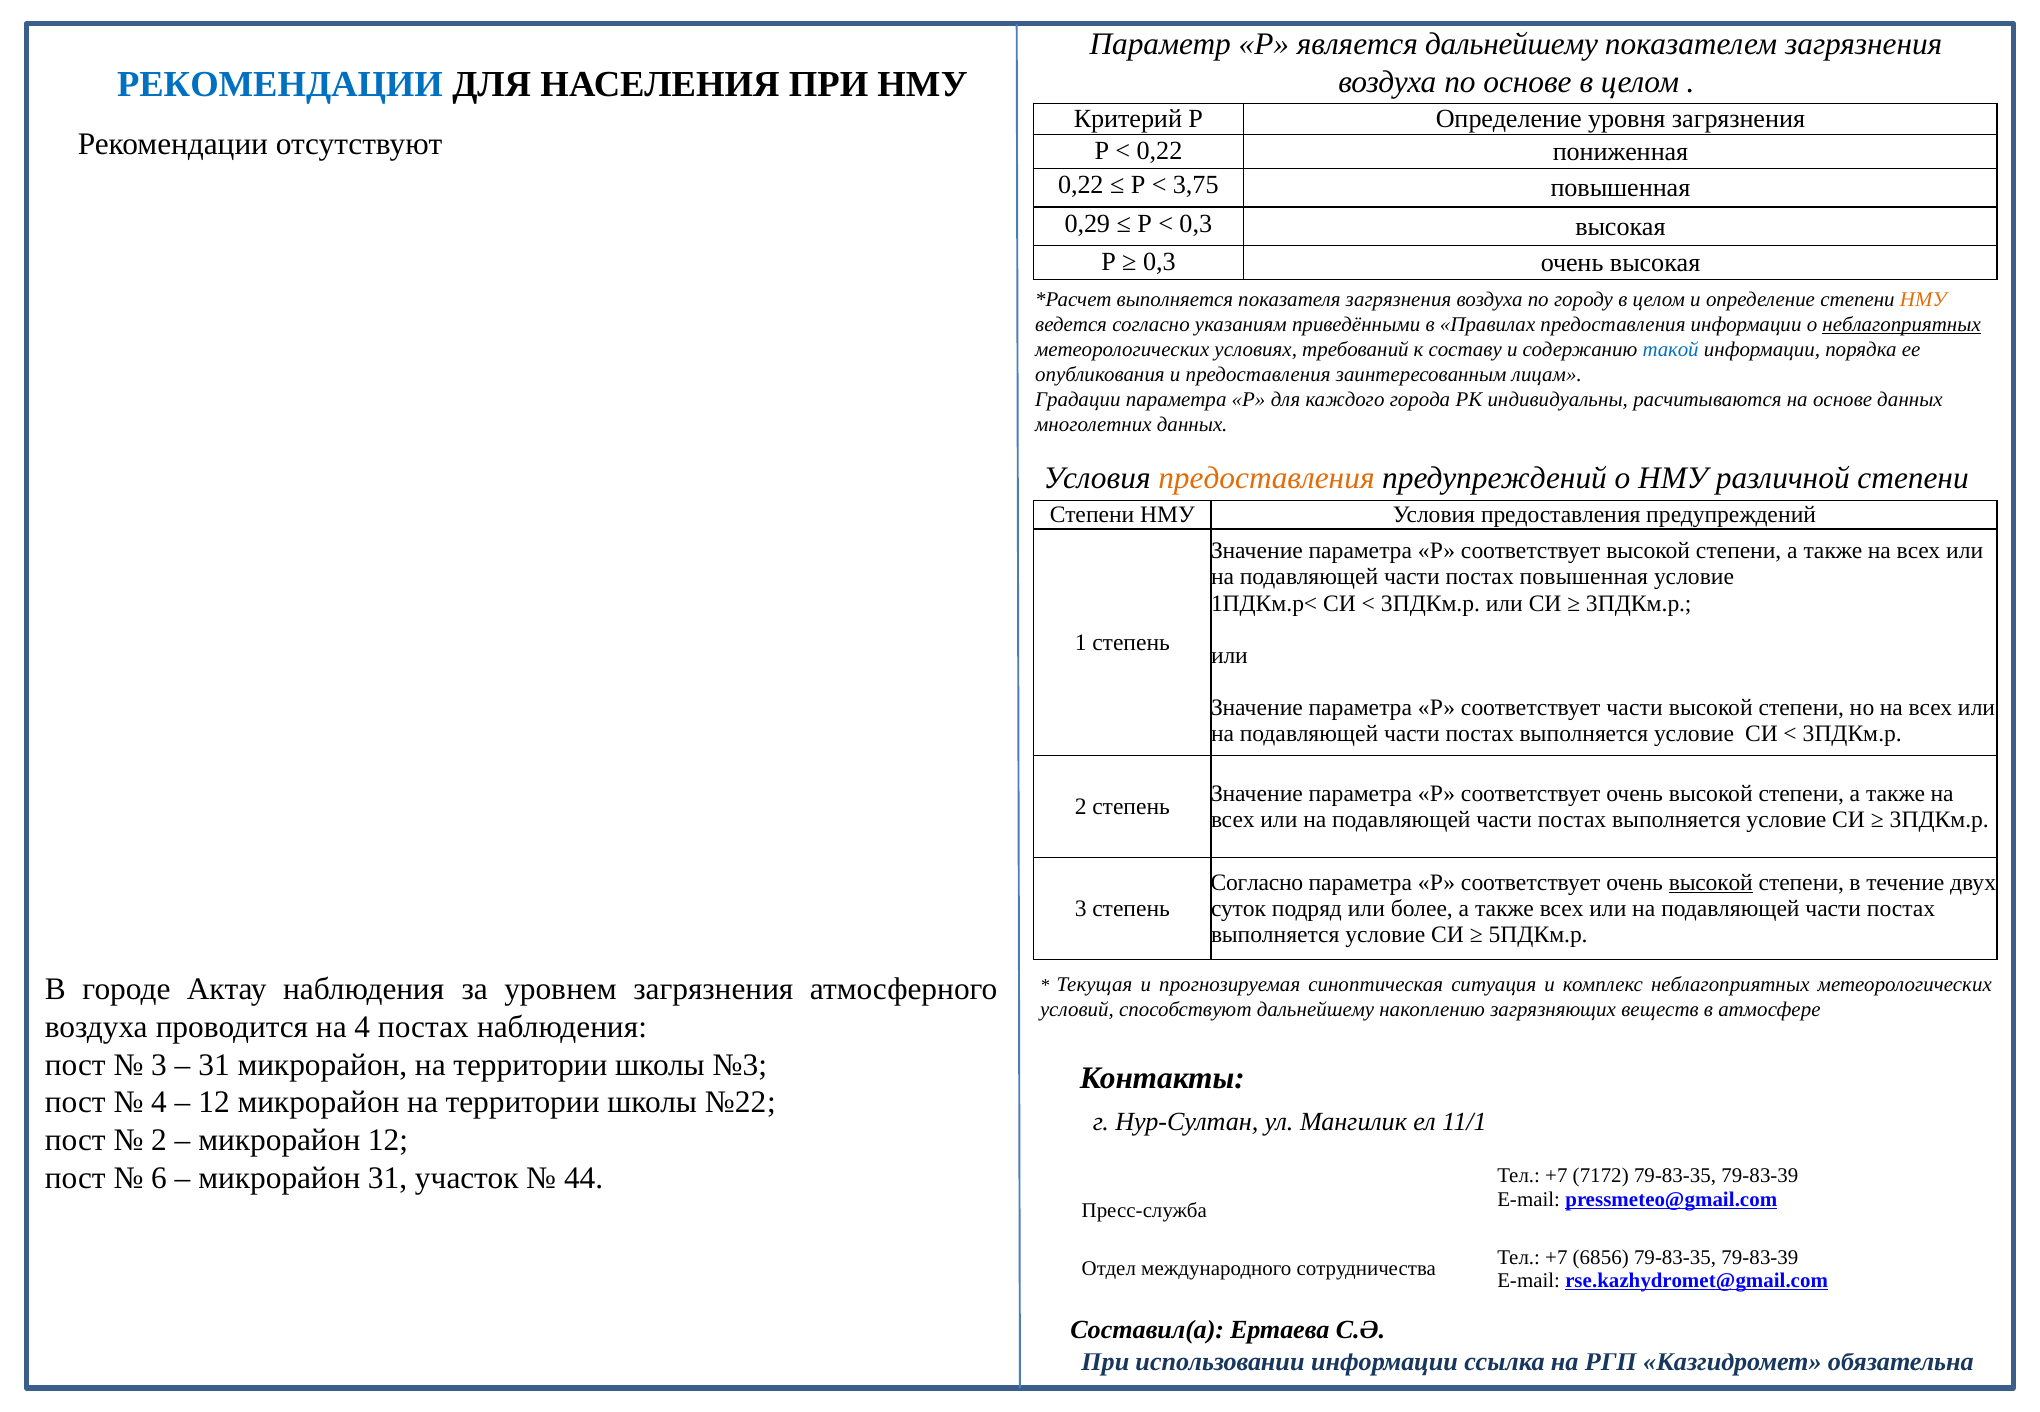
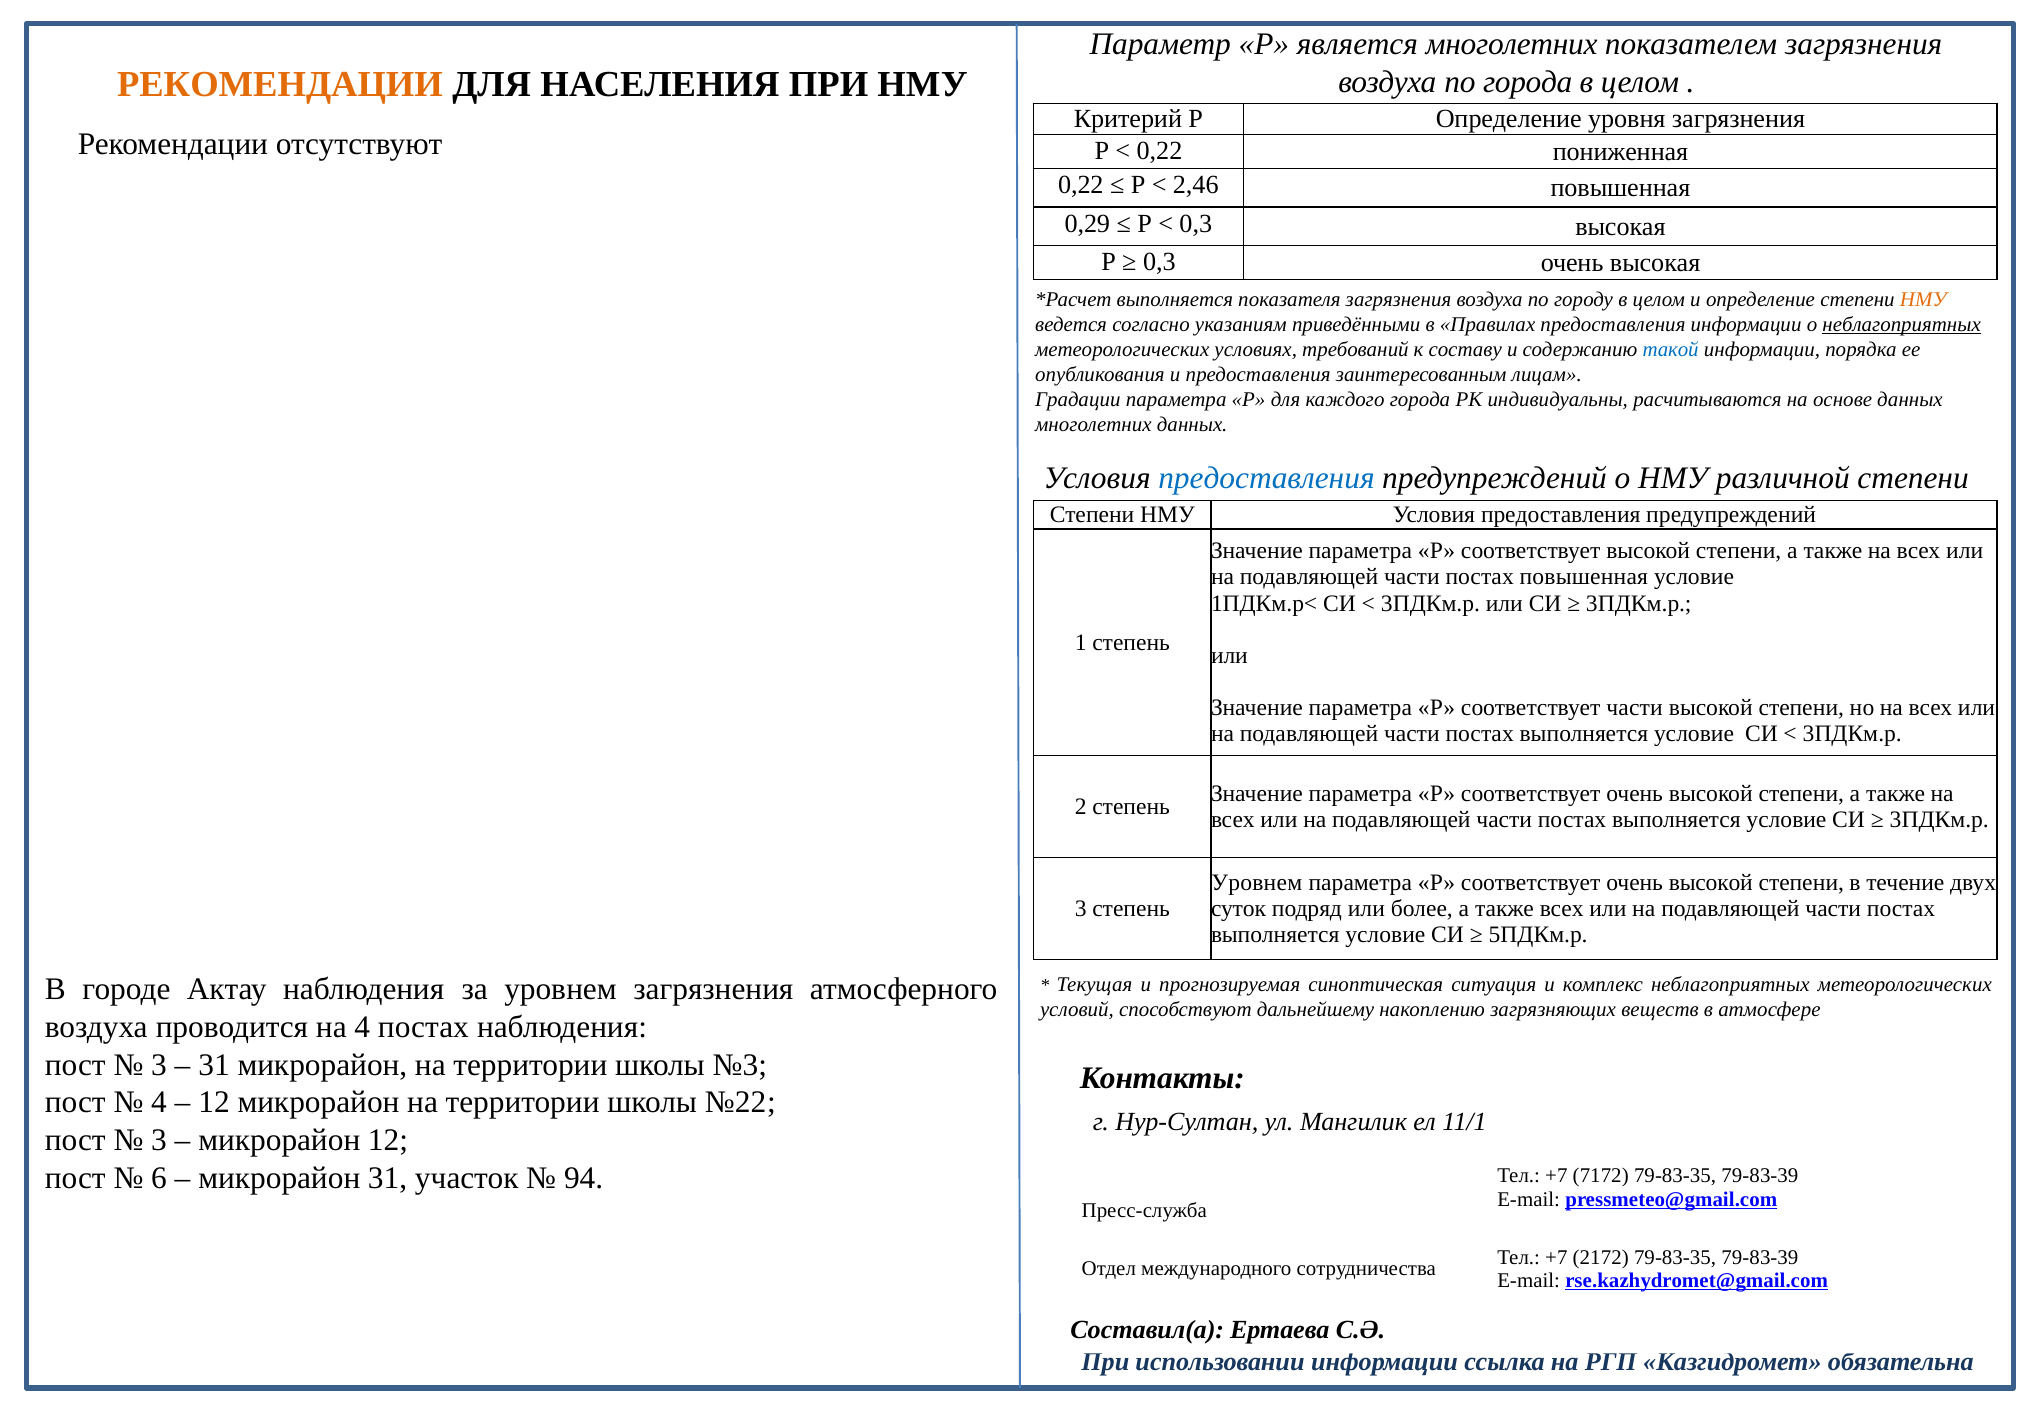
является дальнейшему: дальнейшему -> многолетних
по основе: основе -> города
РЕКОМЕНДАЦИИ at (280, 85) colour: blue -> orange
3,75: 3,75 -> 2,46
предоставления at (1266, 479) colour: orange -> blue
Согласно at (1257, 883): Согласно -> Уровнем
высокой at (1711, 883) underline: present -> none
2 at (159, 1140): 2 -> 3
44: 44 -> 94
6856: 6856 -> 2172
